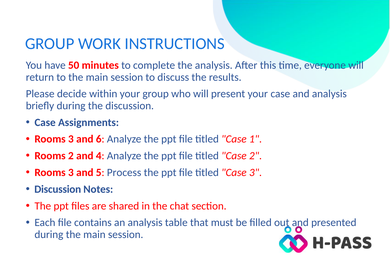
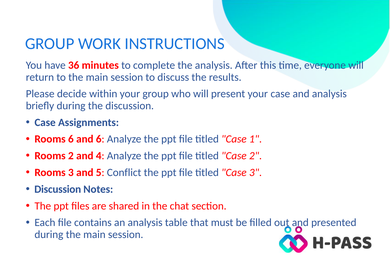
50: 50 -> 36
3 at (71, 139): 3 -> 6
Process: Process -> Conflict
